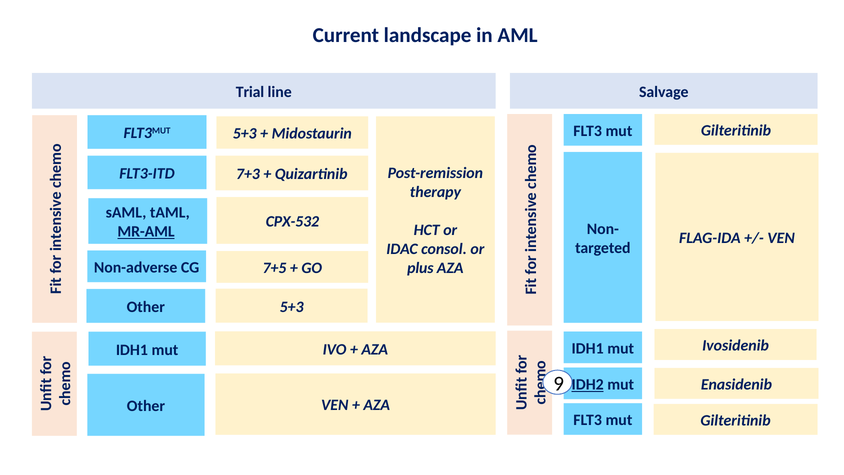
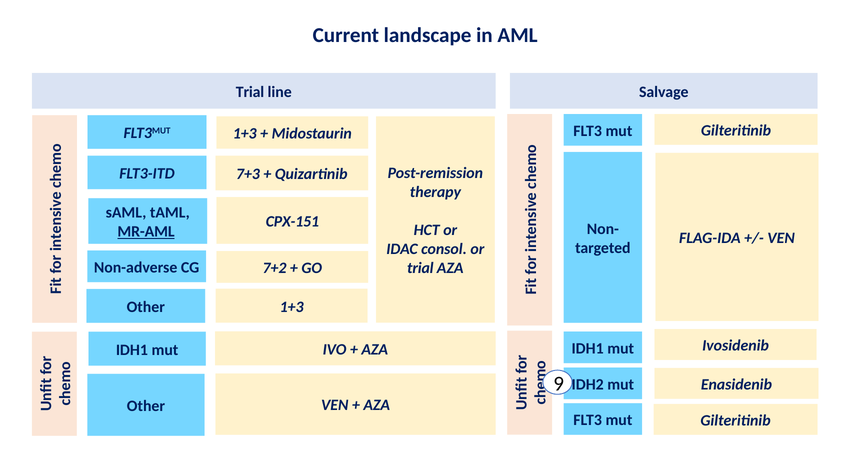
5+3 at (245, 134): 5+3 -> 1+3
CPX-532: CPX-532 -> CPX-151
7+5: 7+5 -> 7+2
plus at (420, 268): plus -> trial
Other 5+3: 5+3 -> 1+3
IDH2 underline: present -> none
